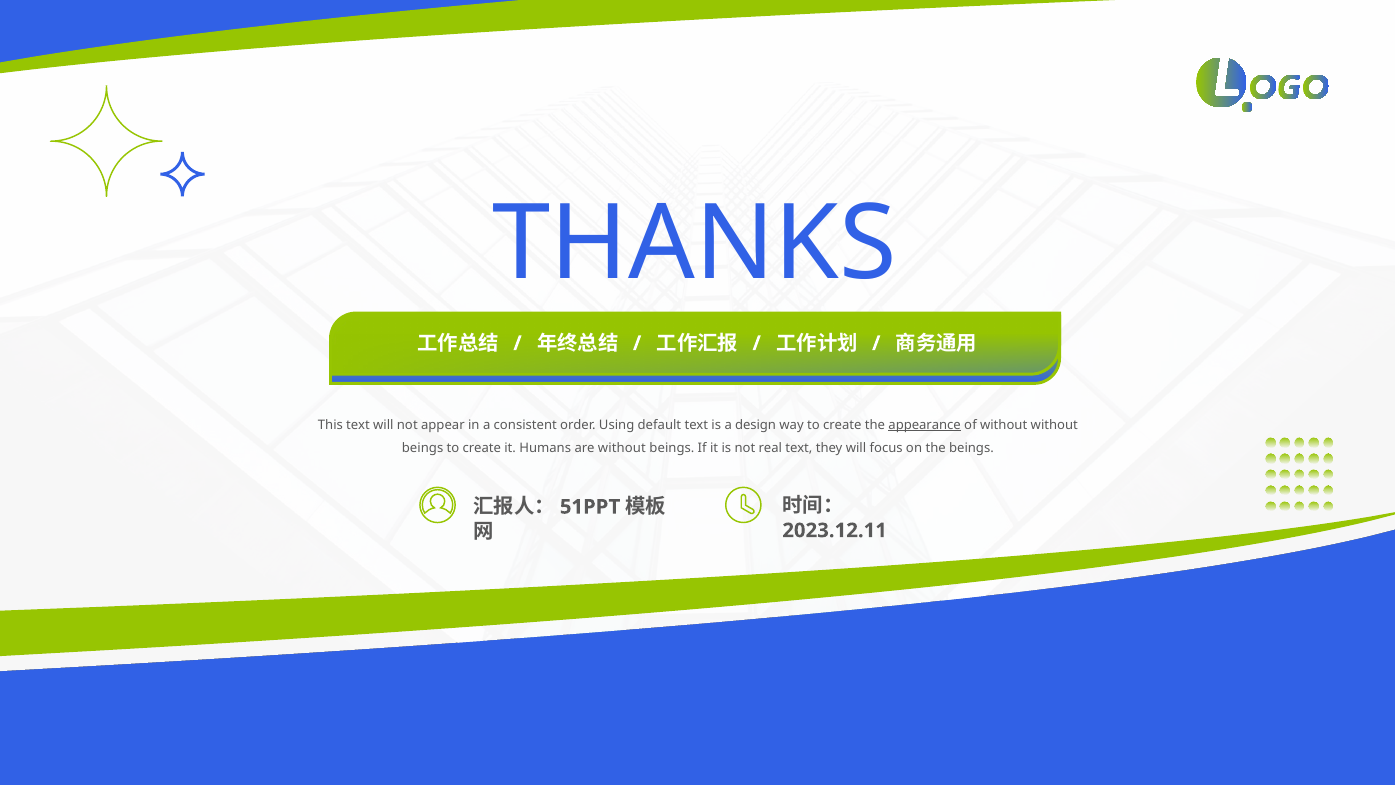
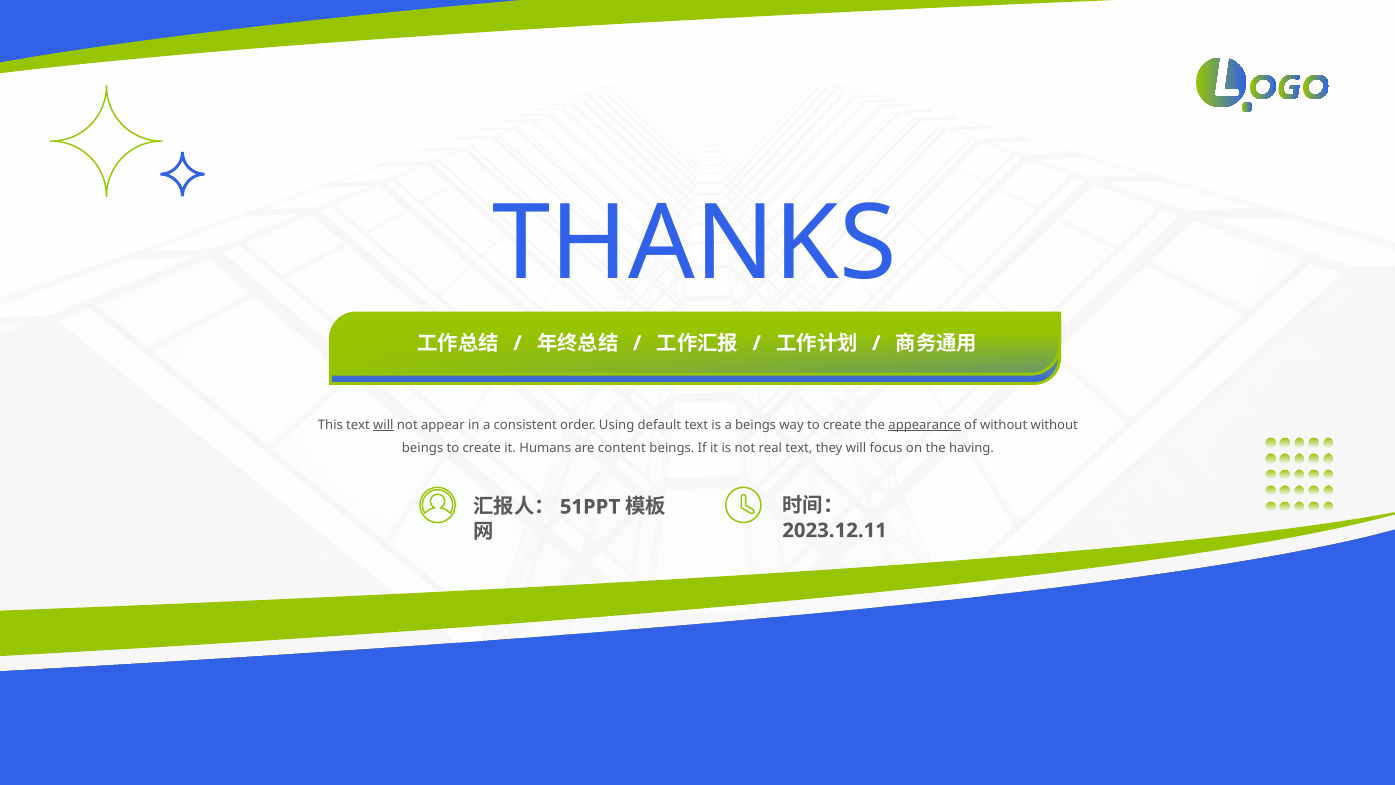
will at (383, 425) underline: none -> present
a design: design -> beings
are without: without -> content
the beings: beings -> having
